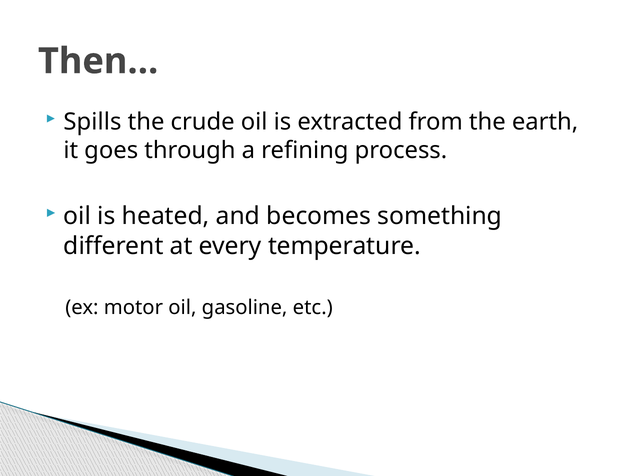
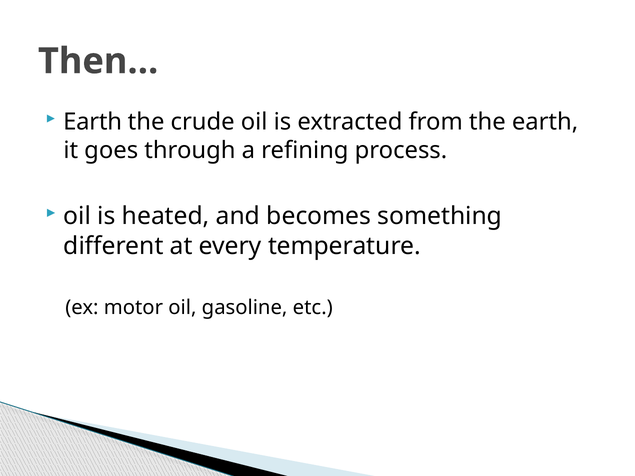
Spills at (92, 122): Spills -> Earth
